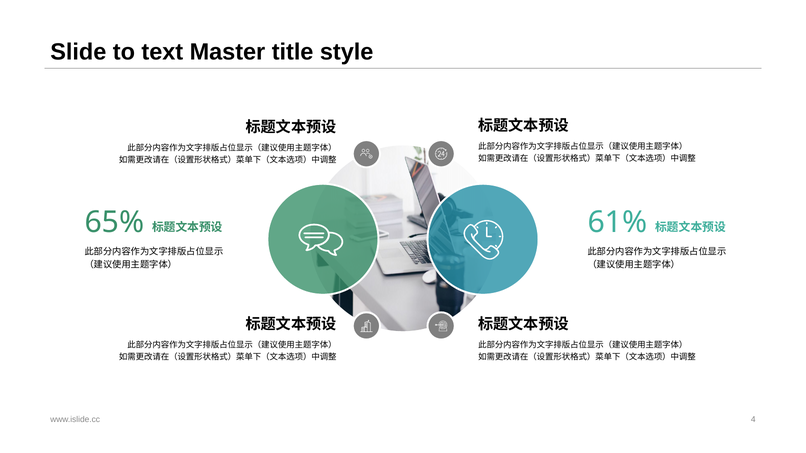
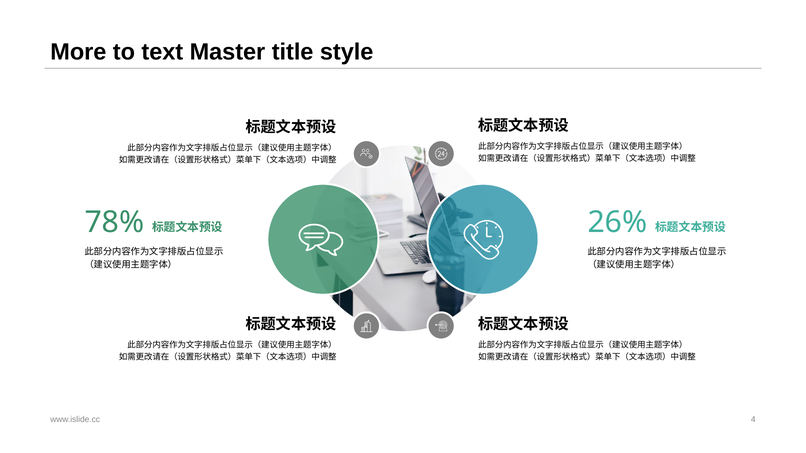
Slide: Slide -> More
65%: 65% -> 78%
61%: 61% -> 26%
